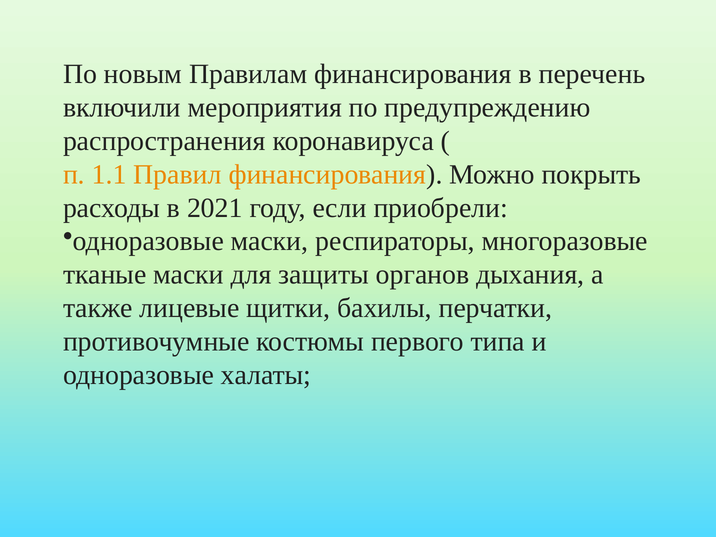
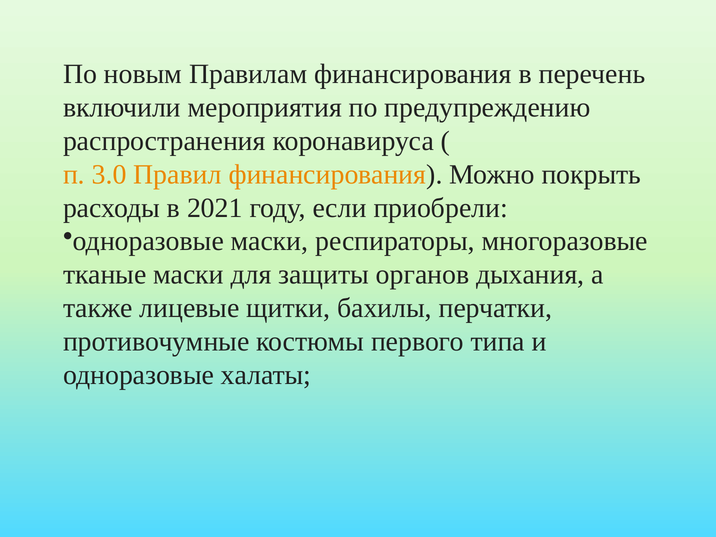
1.1: 1.1 -> 3.0
